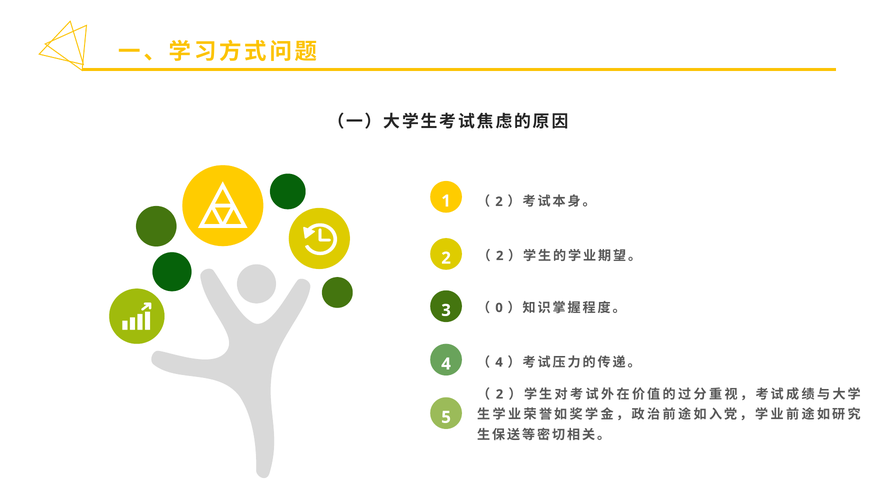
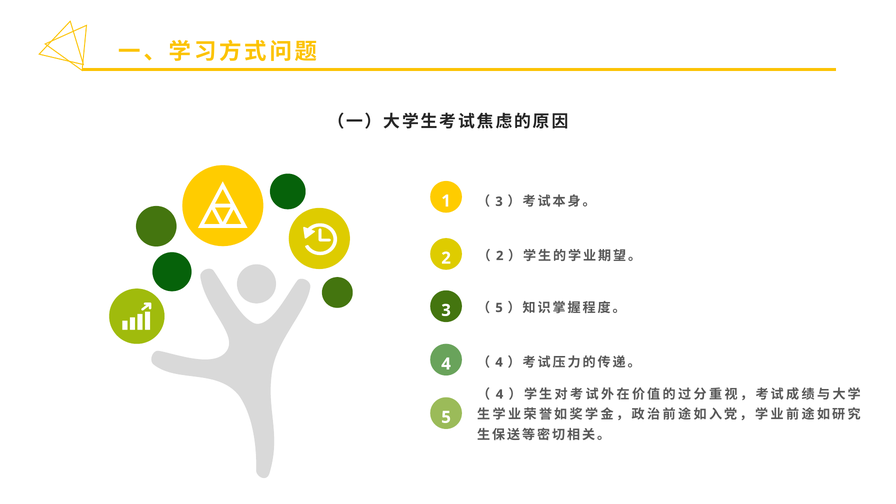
2 at (499, 202): 2 -> 3
0 at (499, 308): 0 -> 5
2 at (500, 394): 2 -> 4
